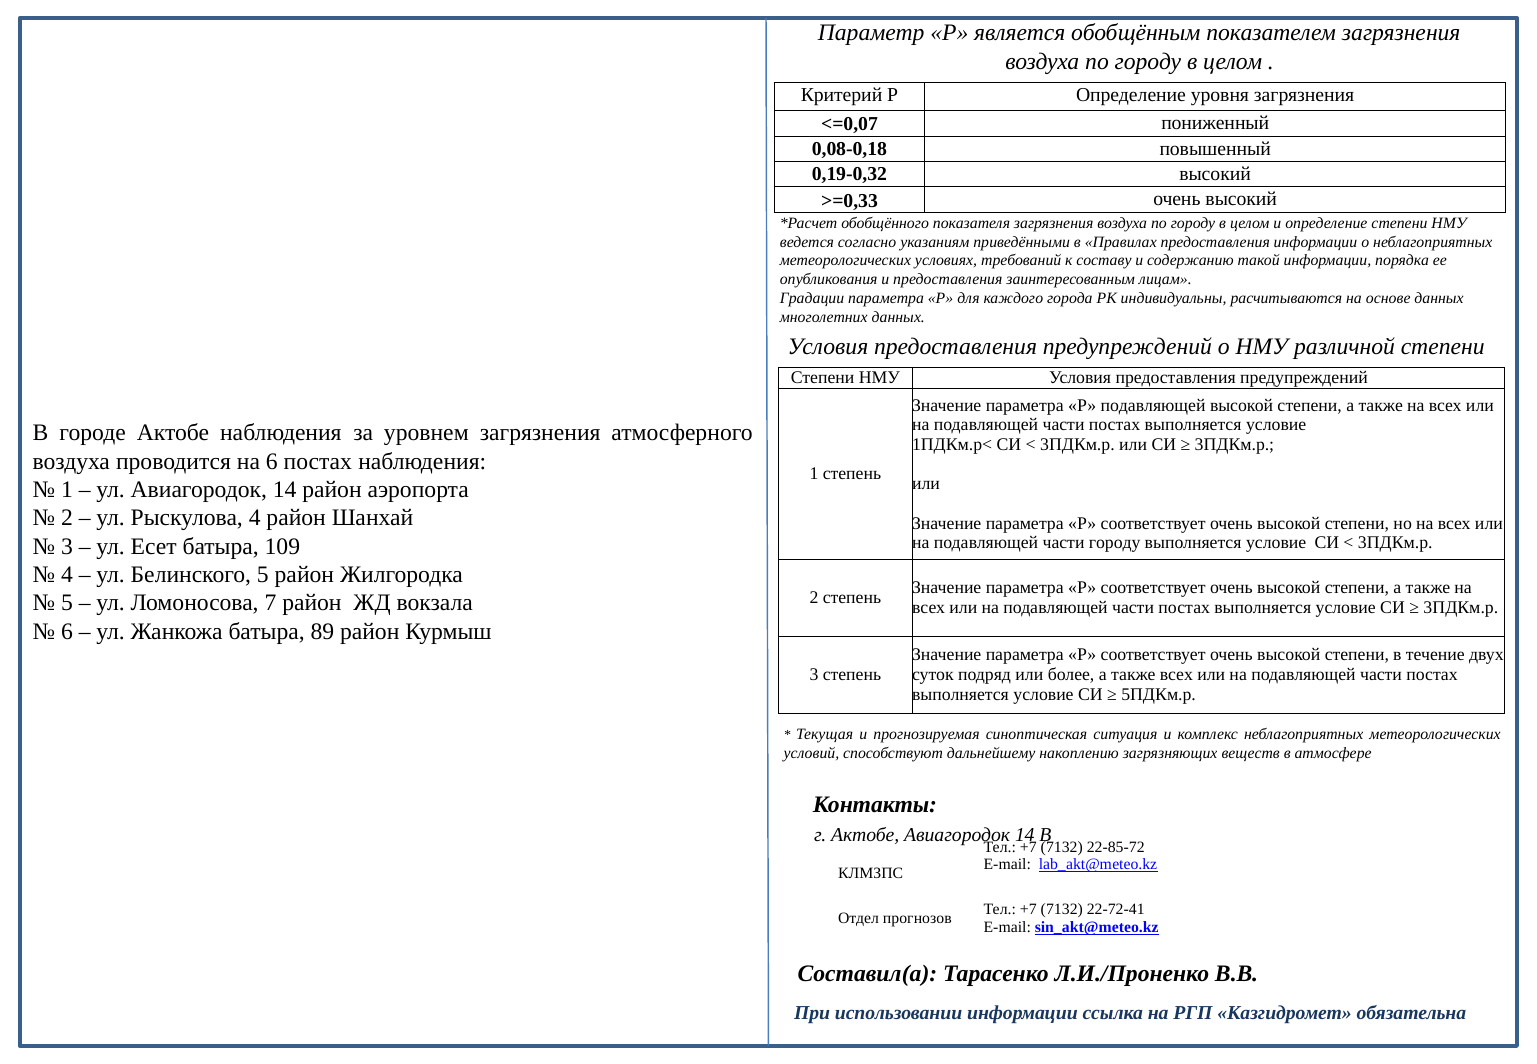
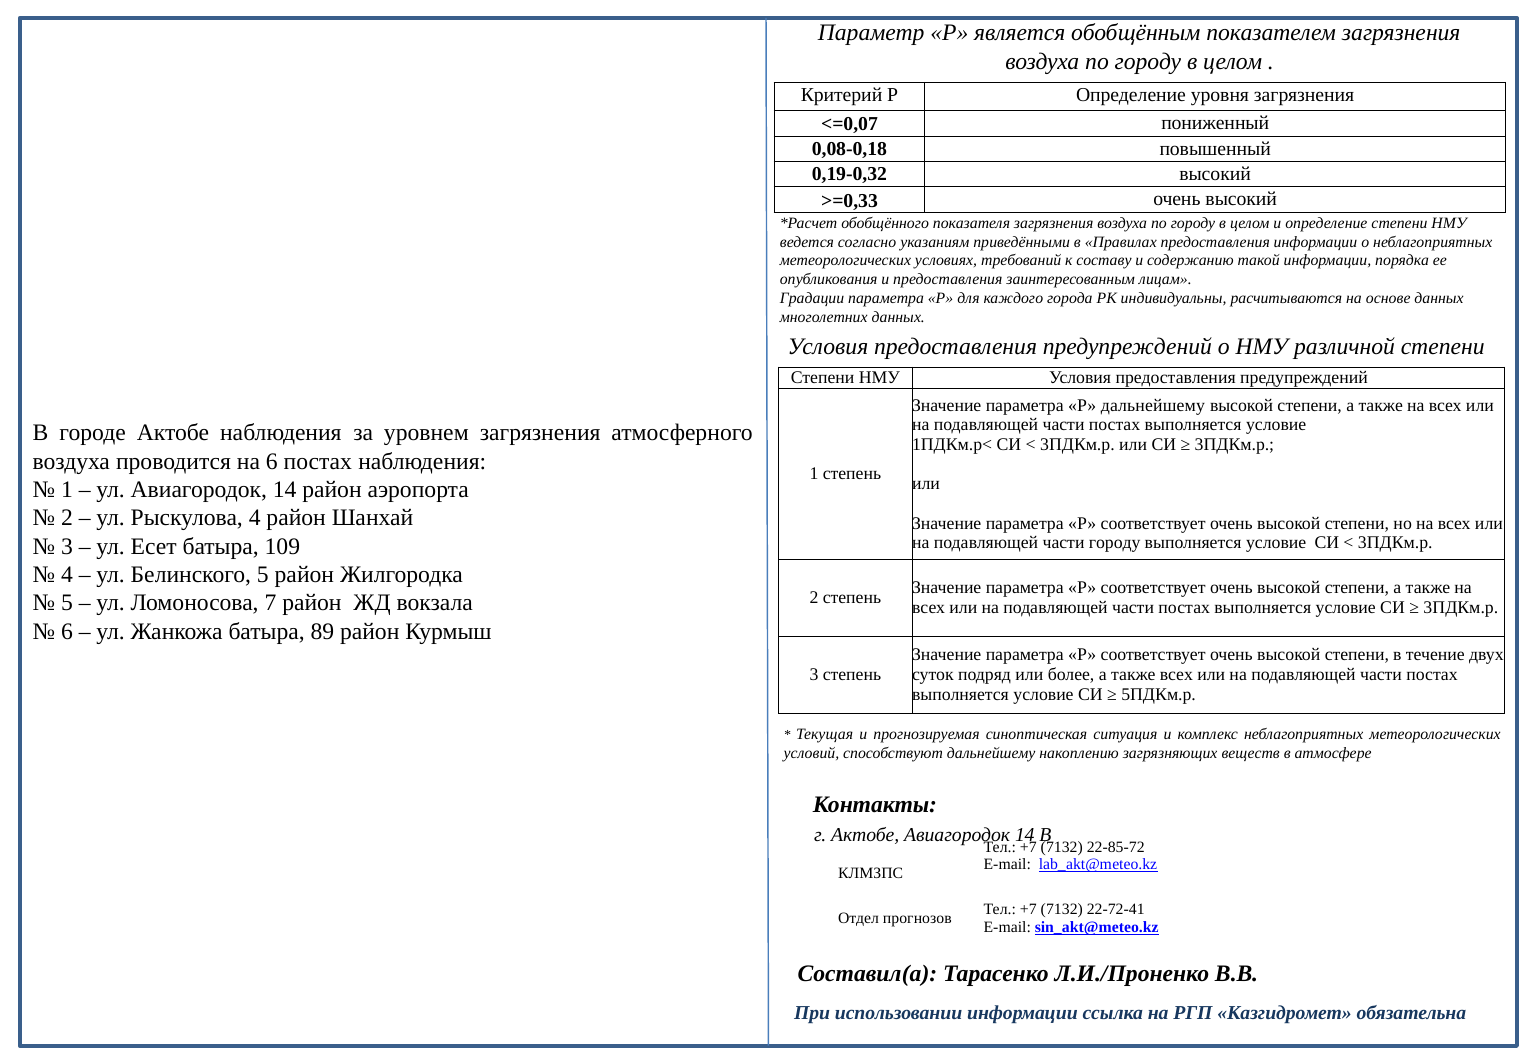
Р подавляющей: подавляющей -> дальнейшему
